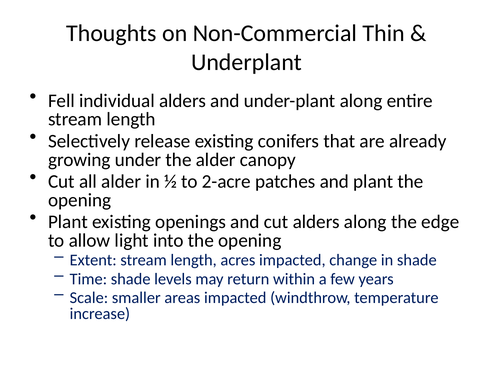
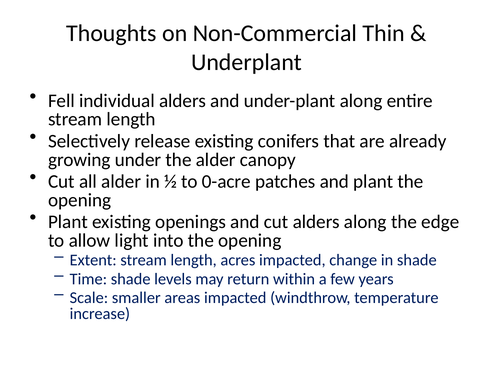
2-acre: 2-acre -> 0-acre
